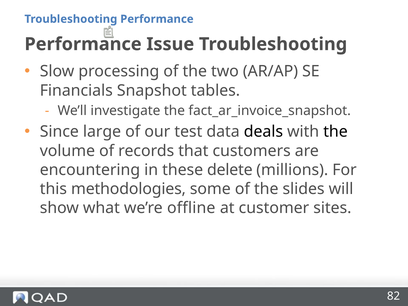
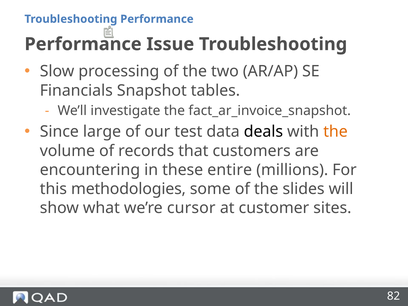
the at (335, 132) colour: black -> orange
delete: delete -> entire
offline: offline -> cursor
